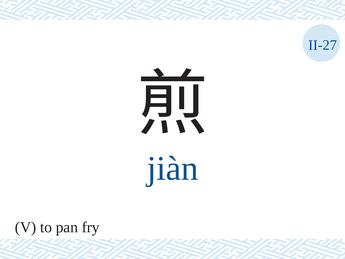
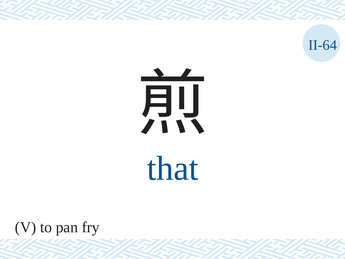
II-27: II-27 -> II-64
jiàn: jiàn -> that
